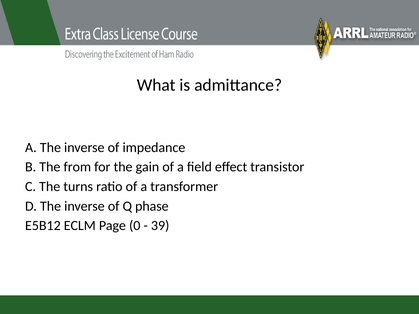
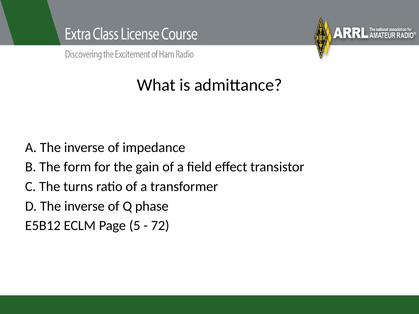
from: from -> form
0: 0 -> 5
39: 39 -> 72
